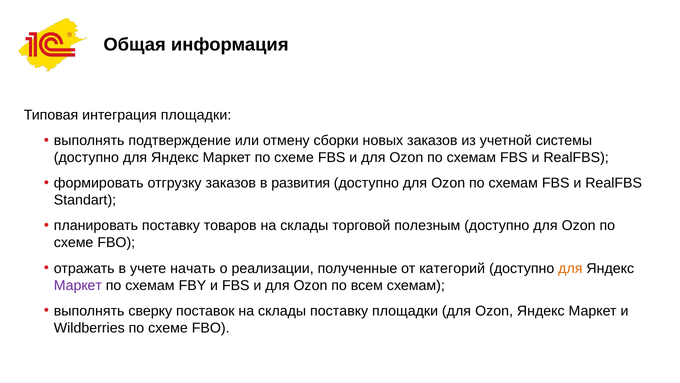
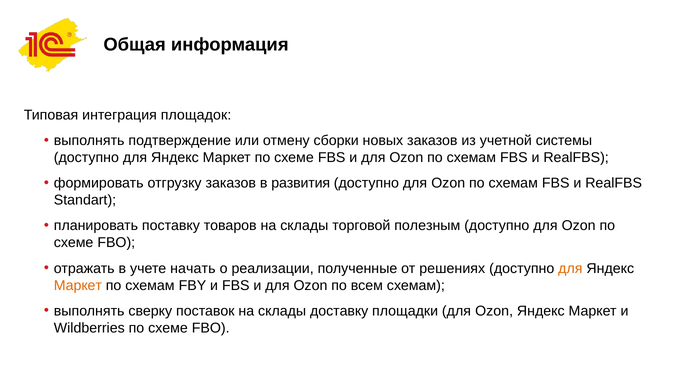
интеграция площадки: площадки -> площадок
категорий: категорий -> решениях
Маркет at (78, 285) colour: purple -> orange
склады поставку: поставку -> доставку
